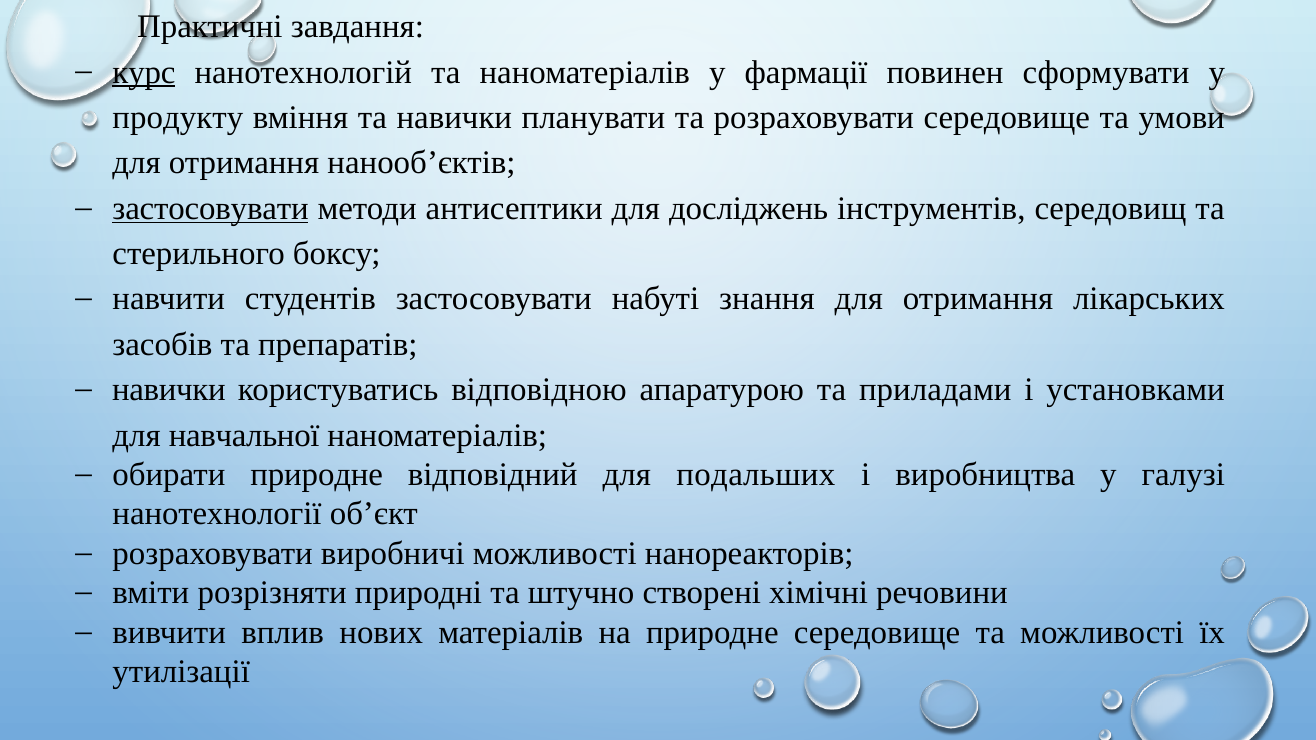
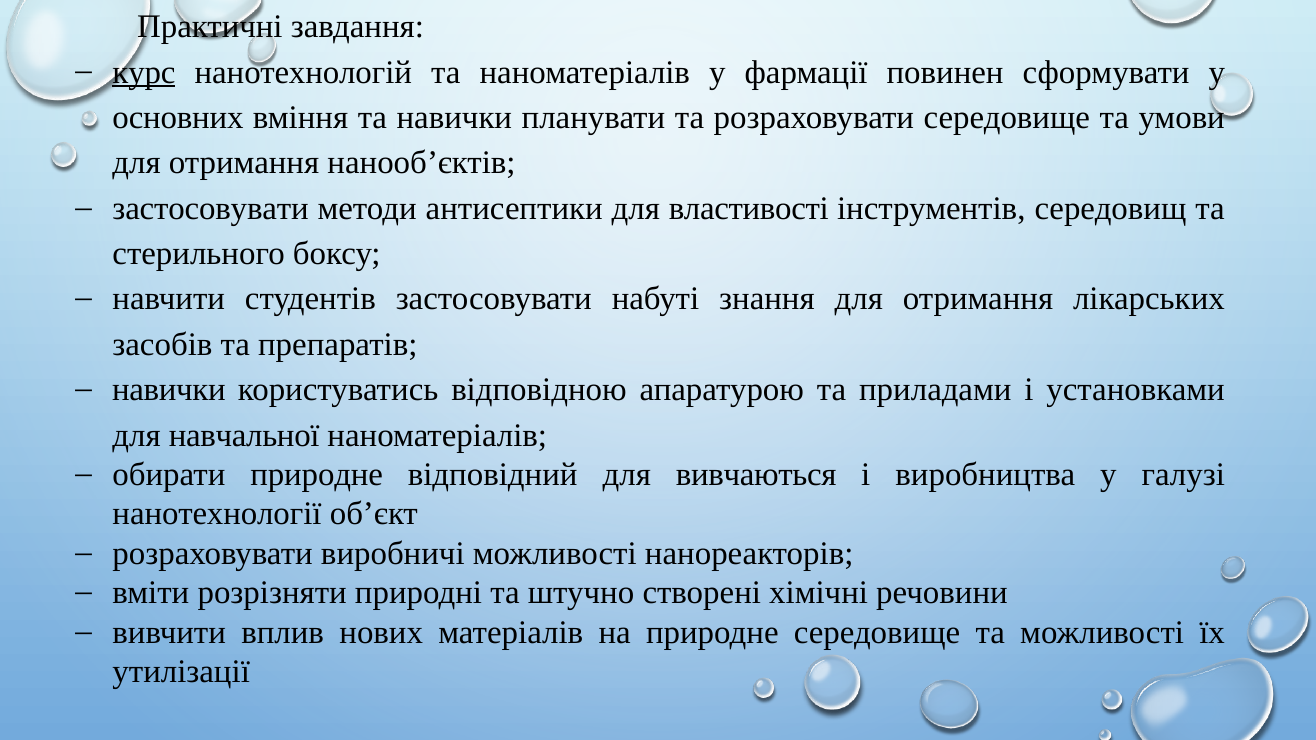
продукту: продукту -> основних
застосовувати at (211, 208) underline: present -> none
досліджень: досліджень -> властивості
подальших: подальших -> вивчаються
